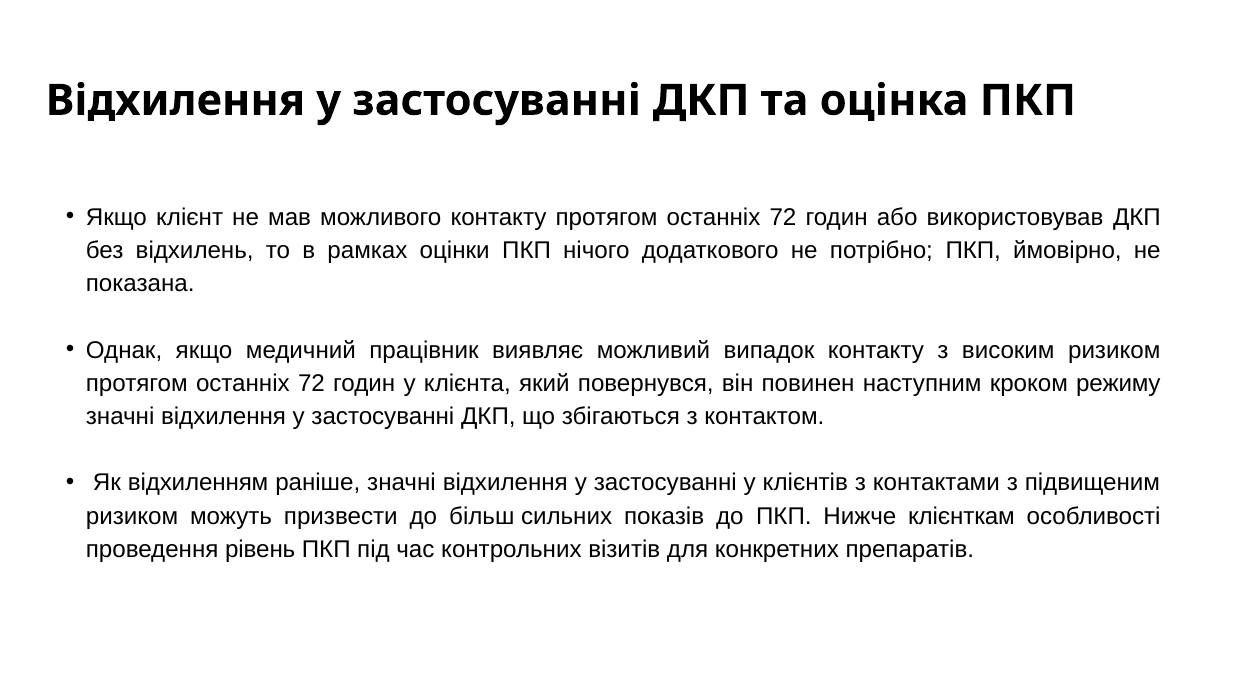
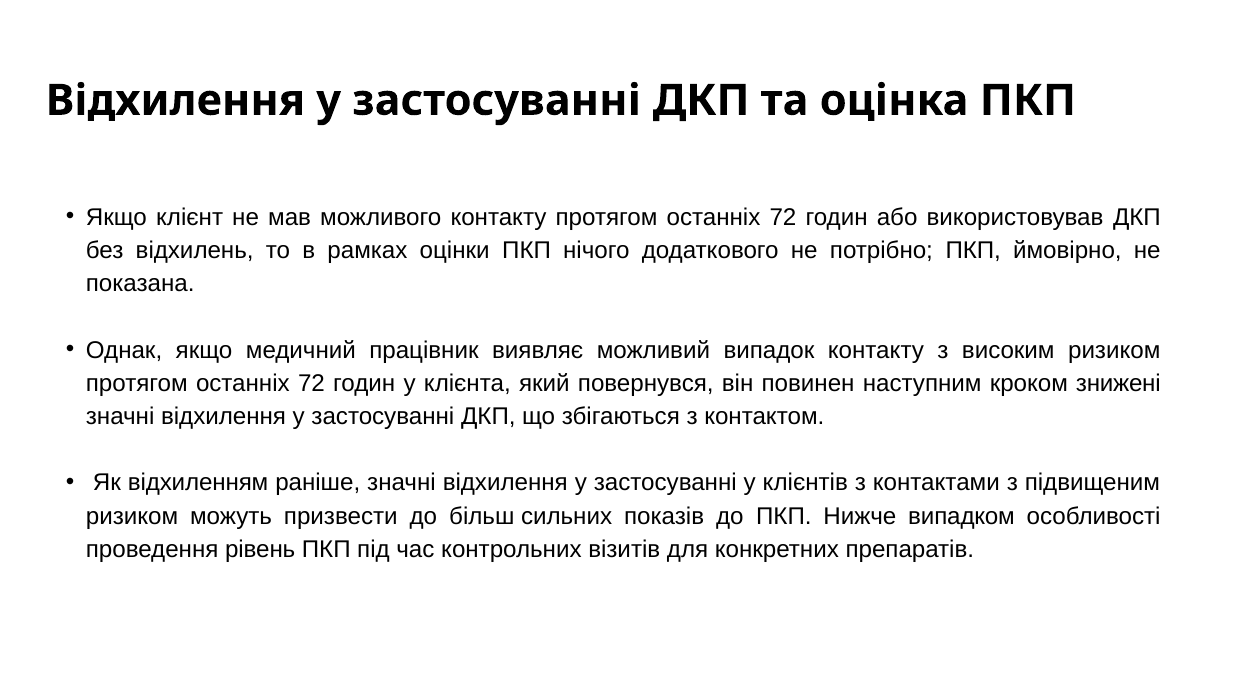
режиму: режиму -> знижені
клієнткам: клієнткам -> випадком
